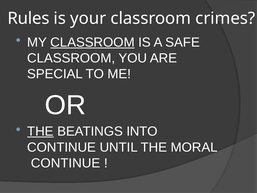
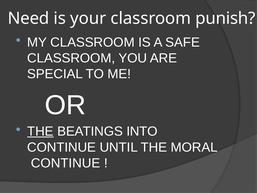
Rules: Rules -> Need
crimes: crimes -> punish
CLASSROOM at (93, 42) underline: present -> none
